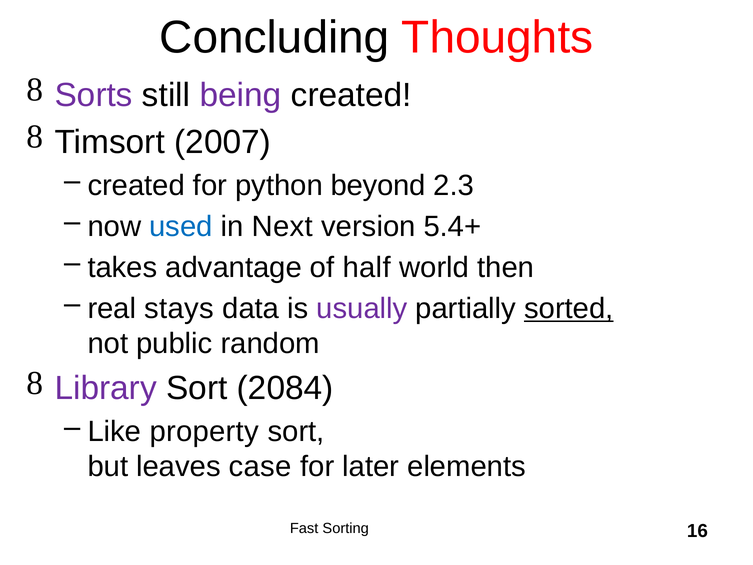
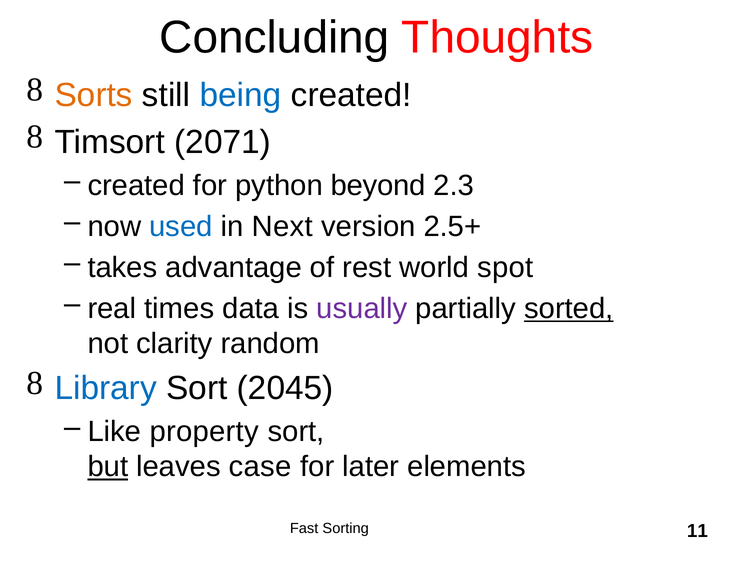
Sorts colour: purple -> orange
being colour: purple -> blue
2007: 2007 -> 2071
5.4+: 5.4+ -> 2.5+
half: half -> rest
then: then -> spot
stays: stays -> times
public: public -> clarity
Library colour: purple -> blue
2084: 2084 -> 2045
but underline: none -> present
16: 16 -> 11
